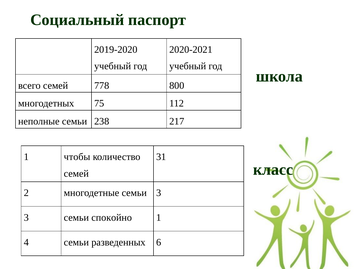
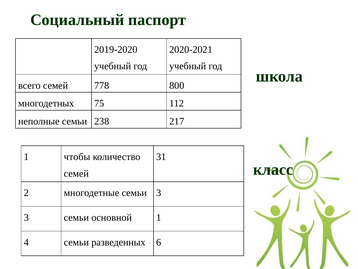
спокойно: спокойно -> основной
